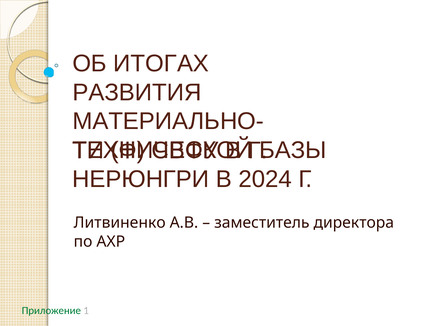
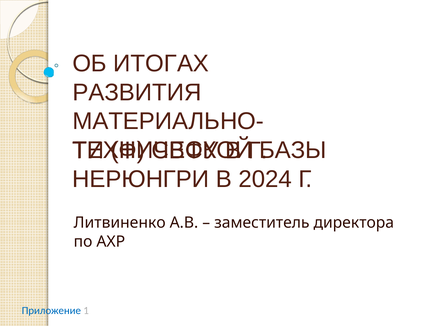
Приложение colour: green -> blue
